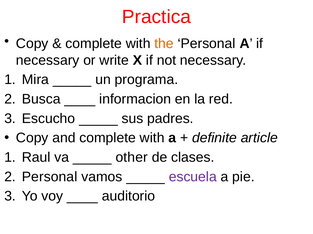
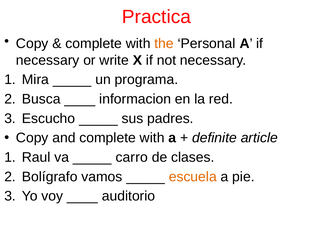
other: other -> carro
Personal at (50, 177): Personal -> Bolígrafo
escuela colour: purple -> orange
